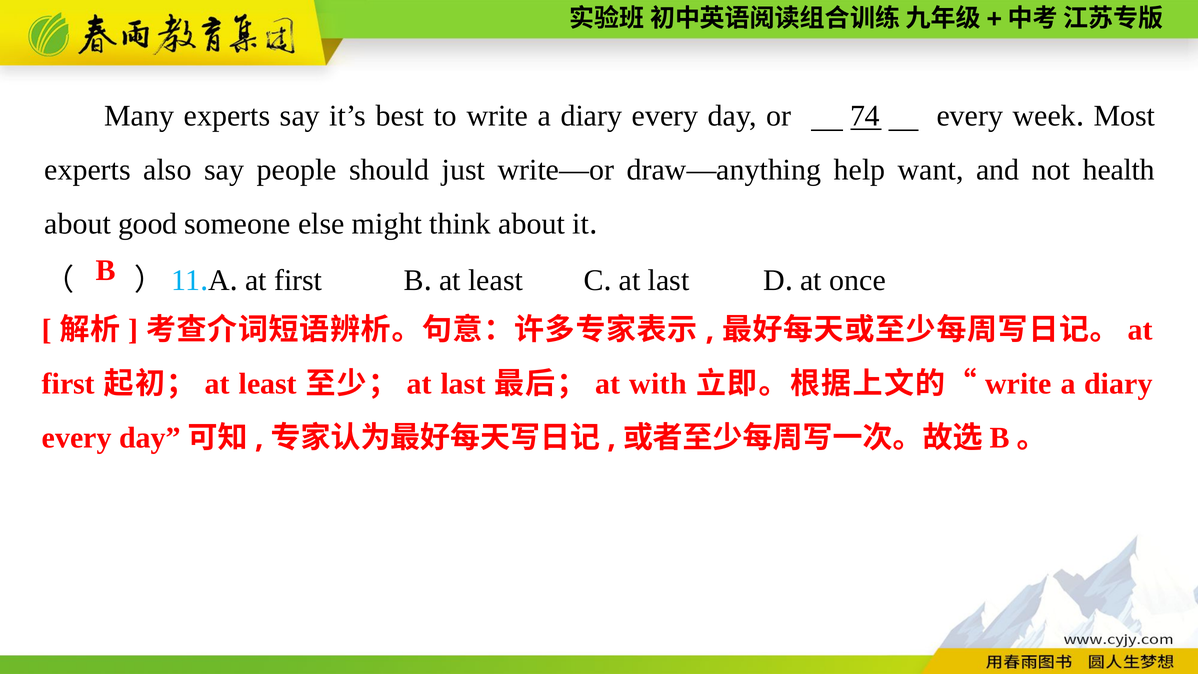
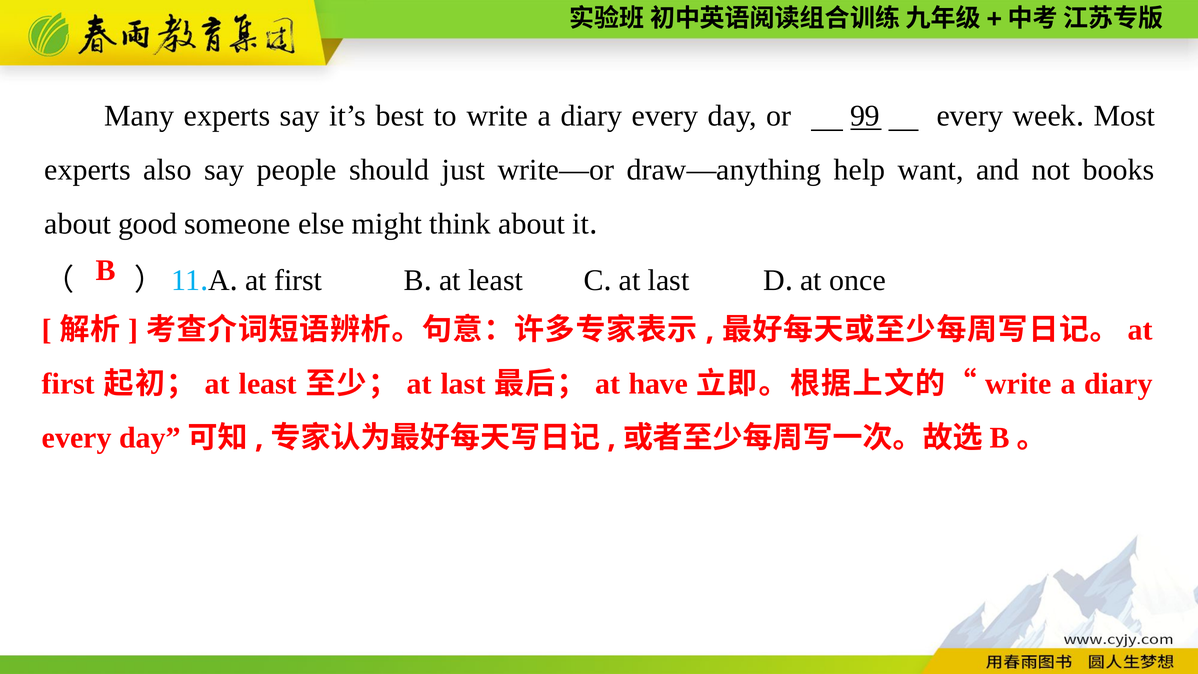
74: 74 -> 99
health: health -> books
with: with -> have
